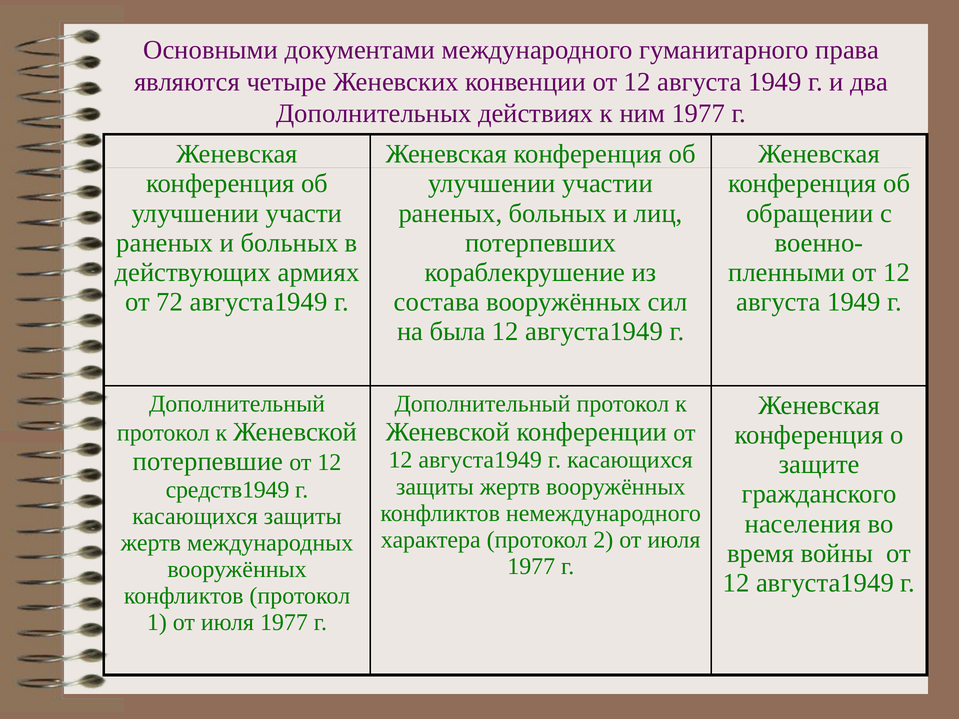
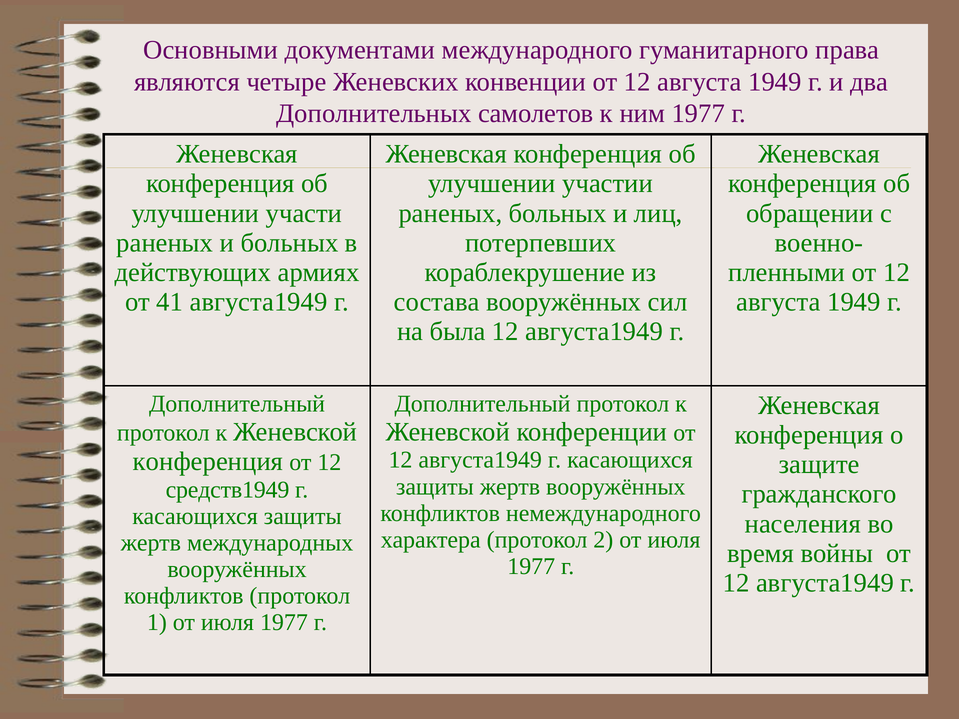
действиях: действиях -> самолетов
72: 72 -> 41
потерпевшие at (208, 462): потерпевшие -> конференция
